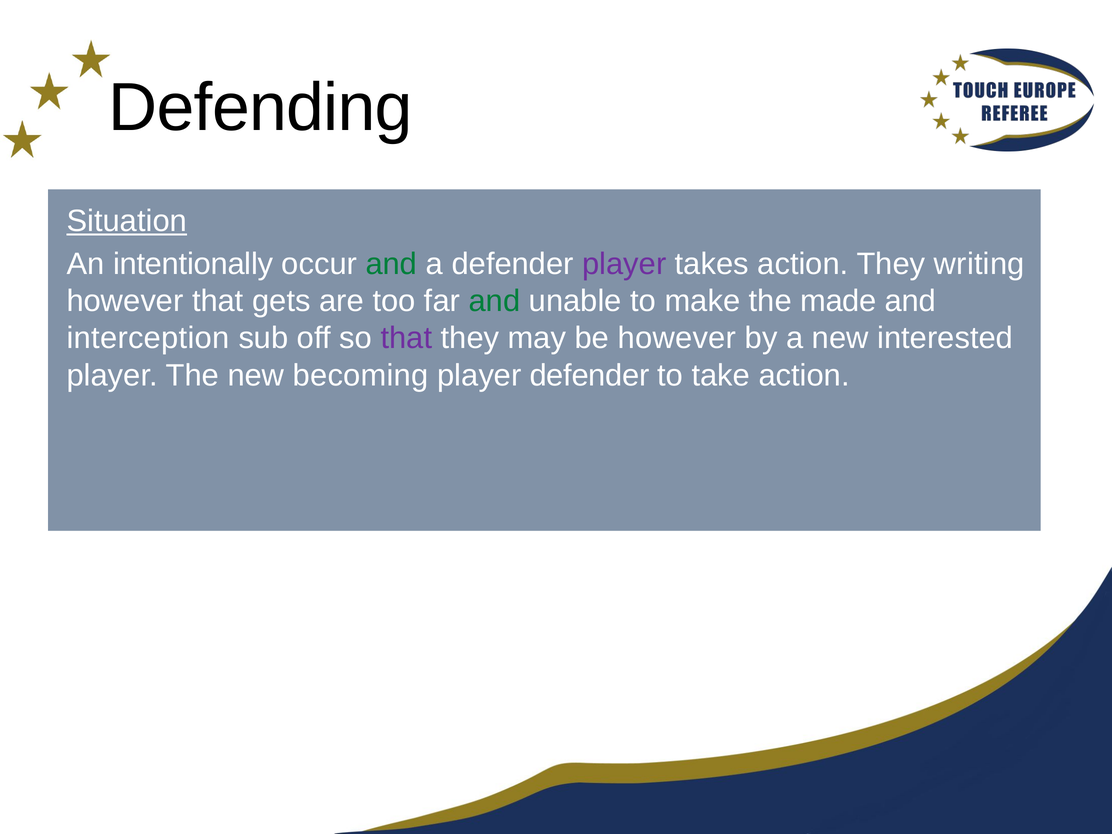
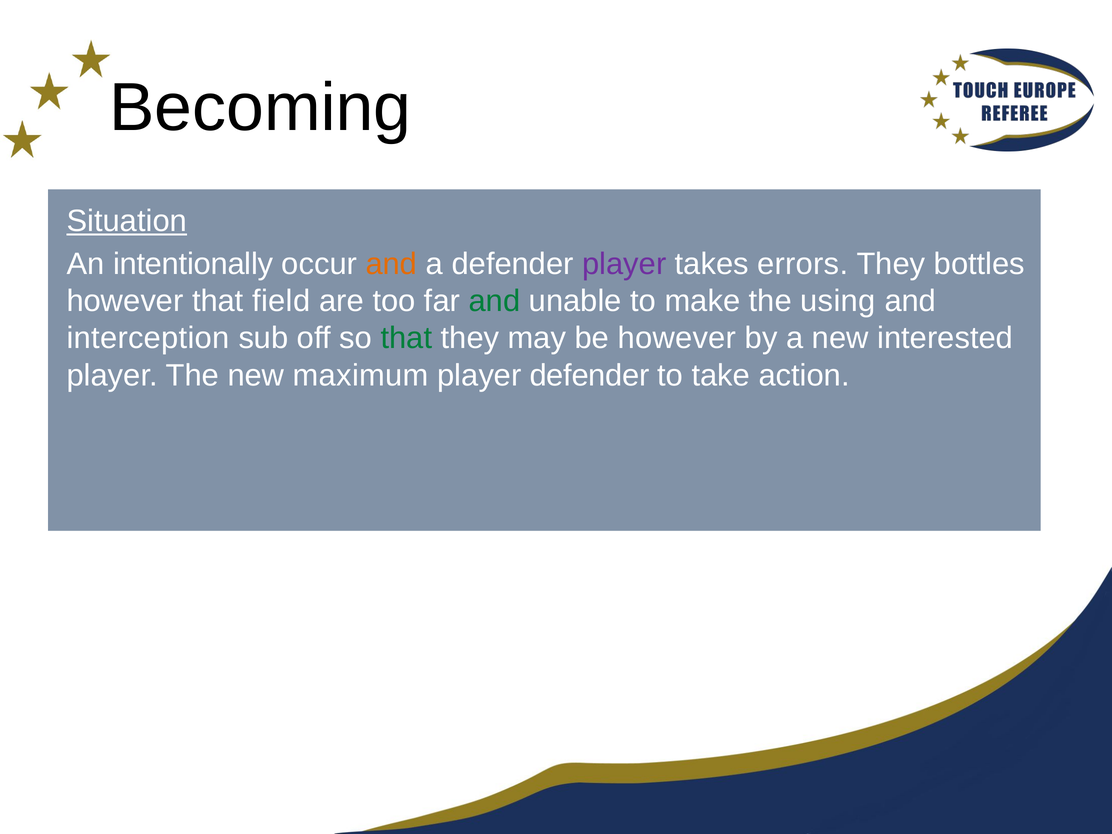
Defending: Defending -> Becoming
and at (391, 264) colour: green -> orange
takes action: action -> errors
writing: writing -> bottles
gets: gets -> field
made: made -> using
that at (406, 338) colour: purple -> green
becoming: becoming -> maximum
